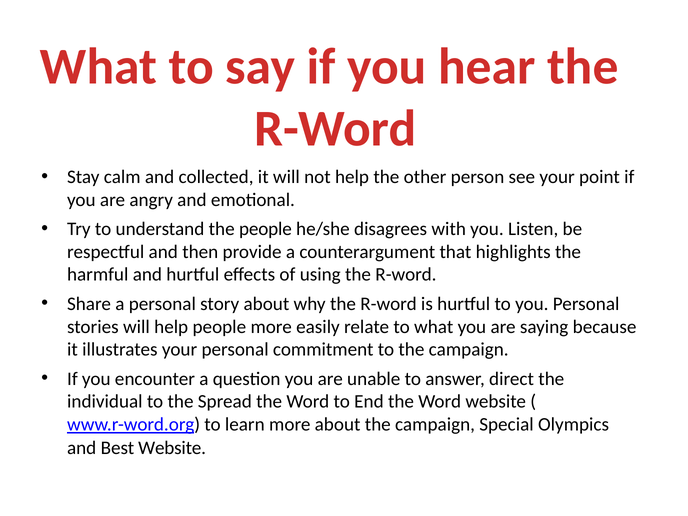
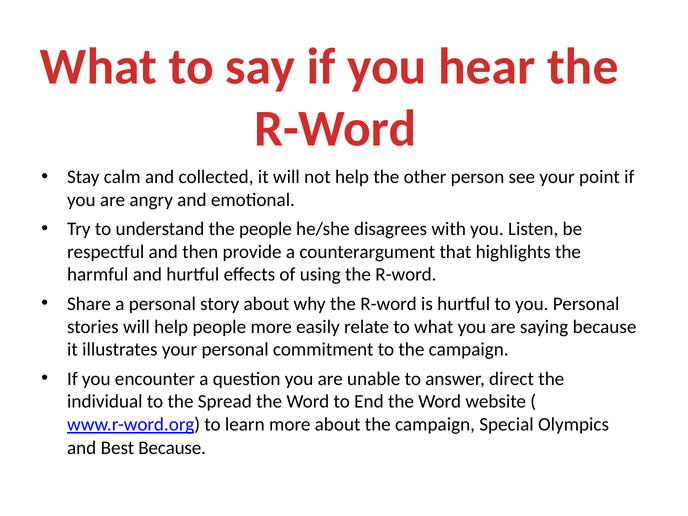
Best Website: Website -> Because
